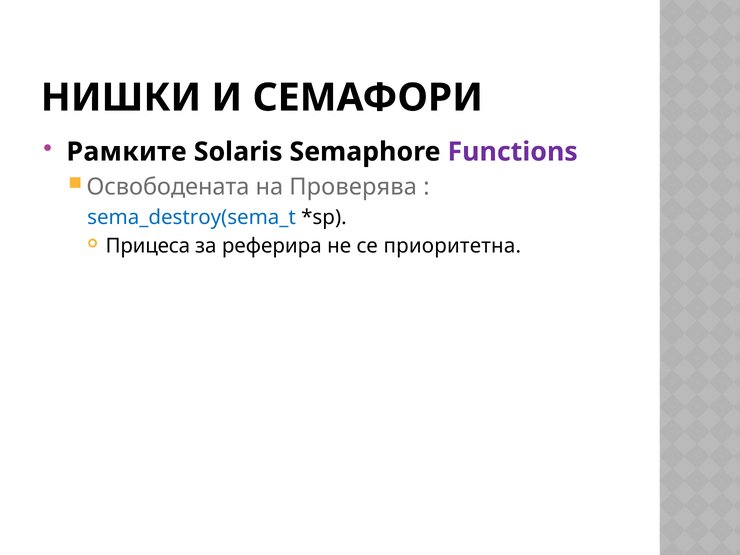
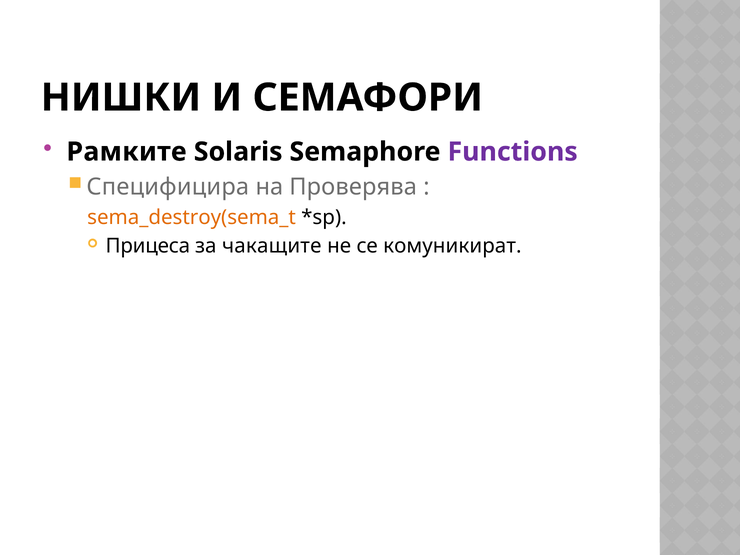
Освободената: Освободената -> Специфицира
sema_destroy(sema_t colour: blue -> orange
реферира: реферира -> чакащите
приоритетна: приоритетна -> комуникират
